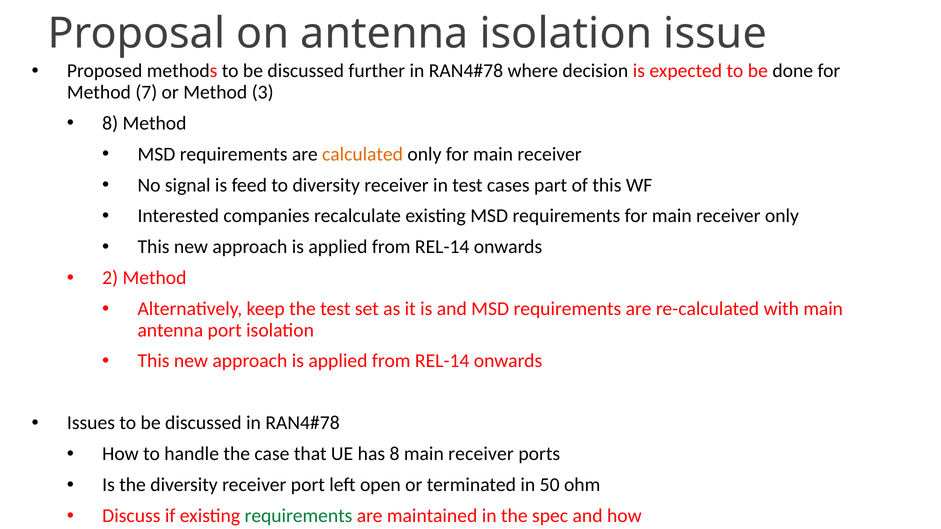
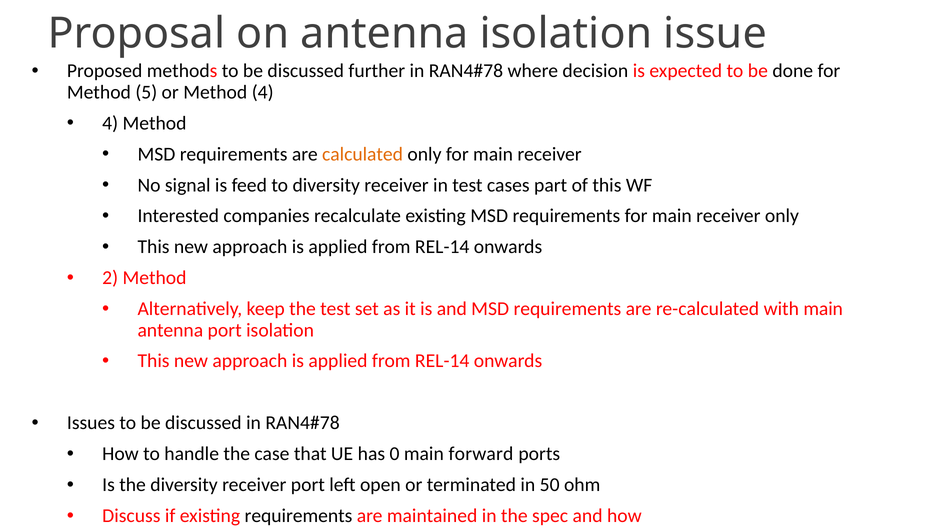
7: 7 -> 5
Method 3: 3 -> 4
8 at (110, 123): 8 -> 4
has 8: 8 -> 0
receiver at (481, 454): receiver -> forward
requirements at (298, 516) colour: green -> black
